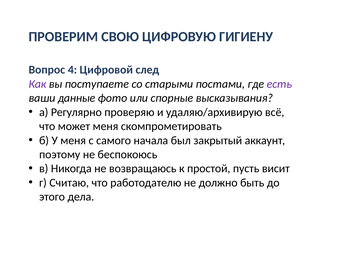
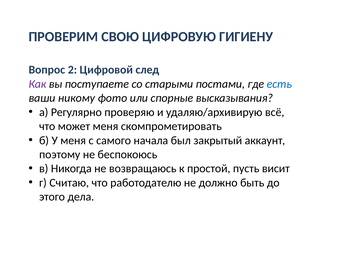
4: 4 -> 2
есть colour: purple -> blue
данные: данные -> никому
